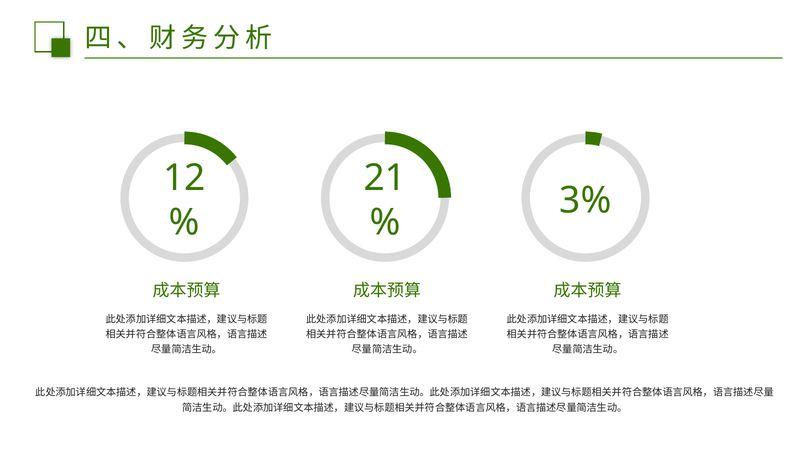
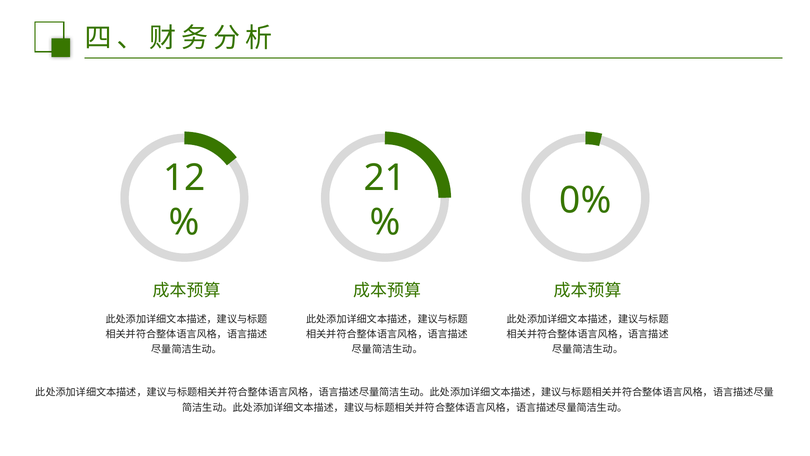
3%: 3% -> 0%
